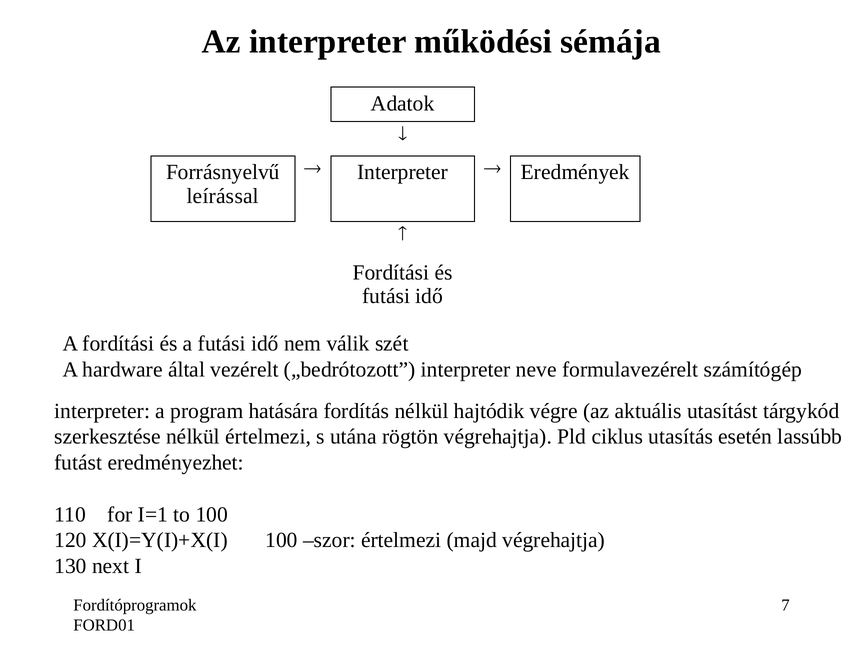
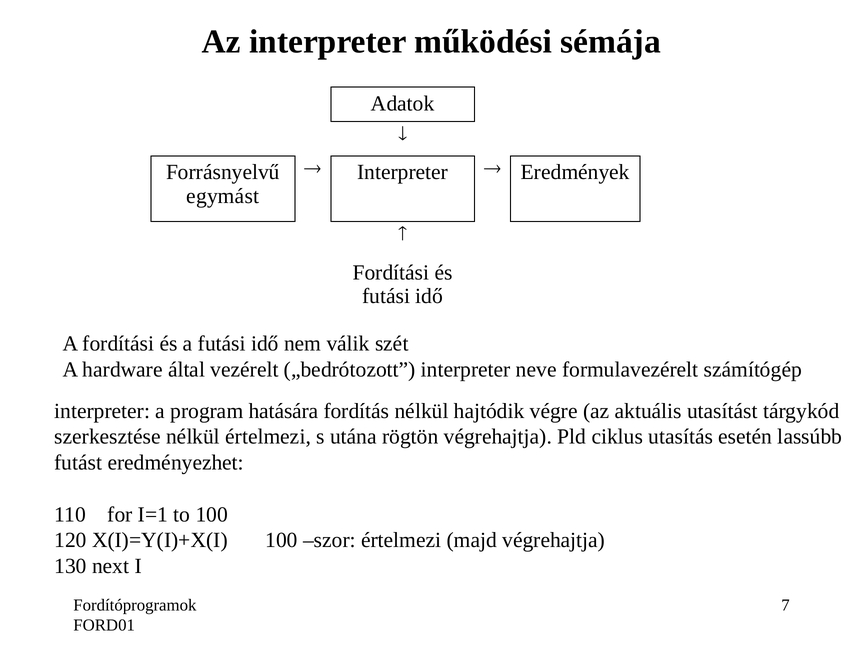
leírással: leírással -> egymást
